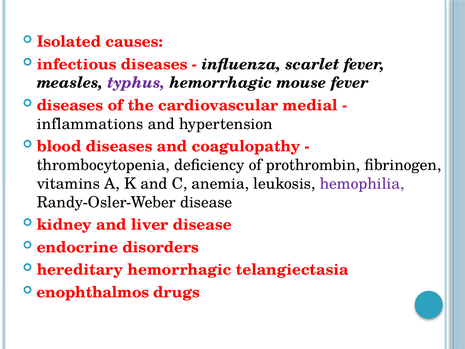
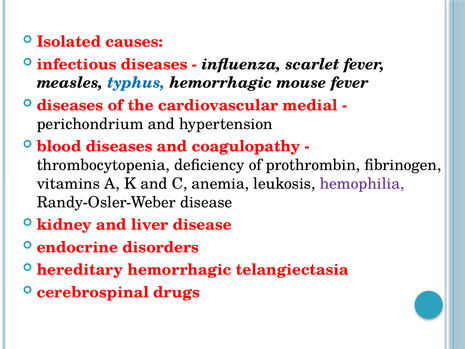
typhus colour: purple -> blue
inflammations: inflammations -> perichondrium
enophthalmos: enophthalmos -> cerebrospinal
